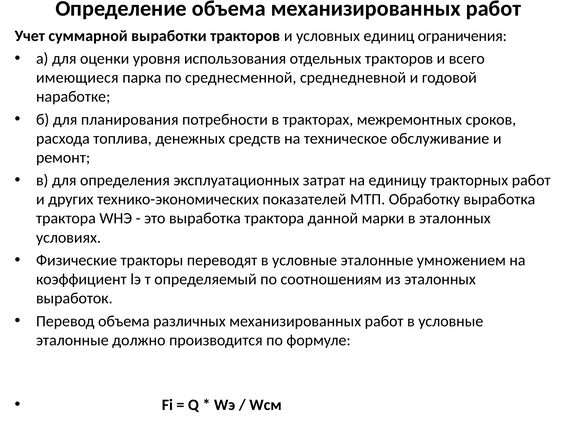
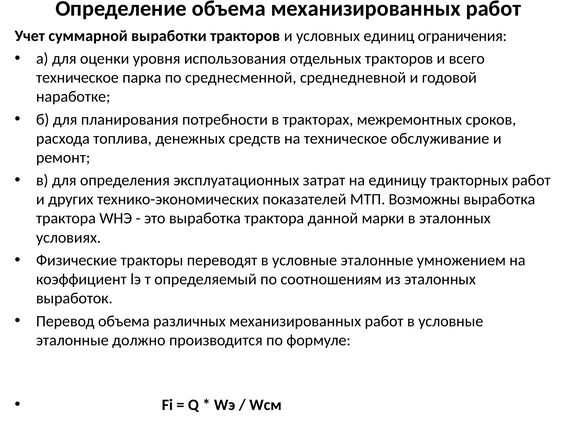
имеющиеся at (77, 78): имеющиеся -> техническое
Обработку: Обработку -> Возможны
